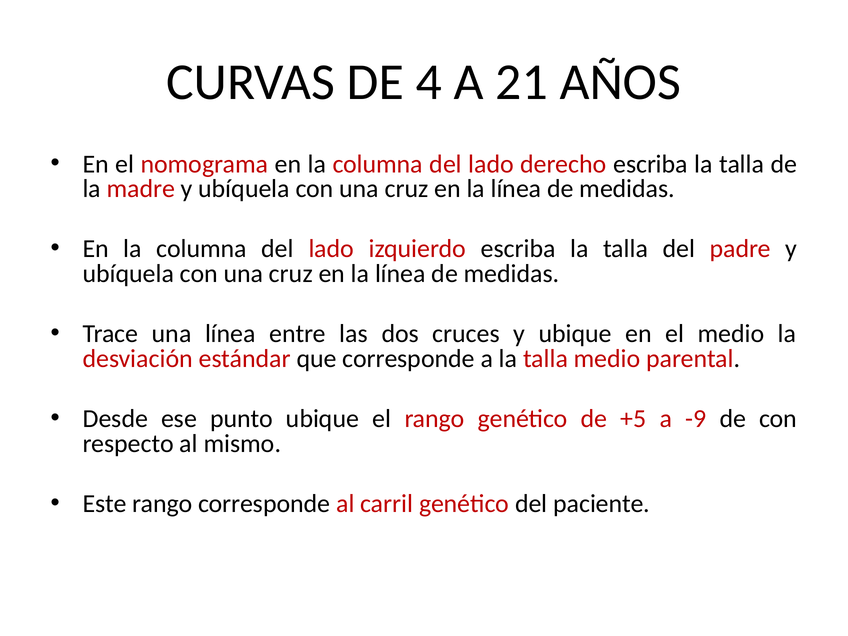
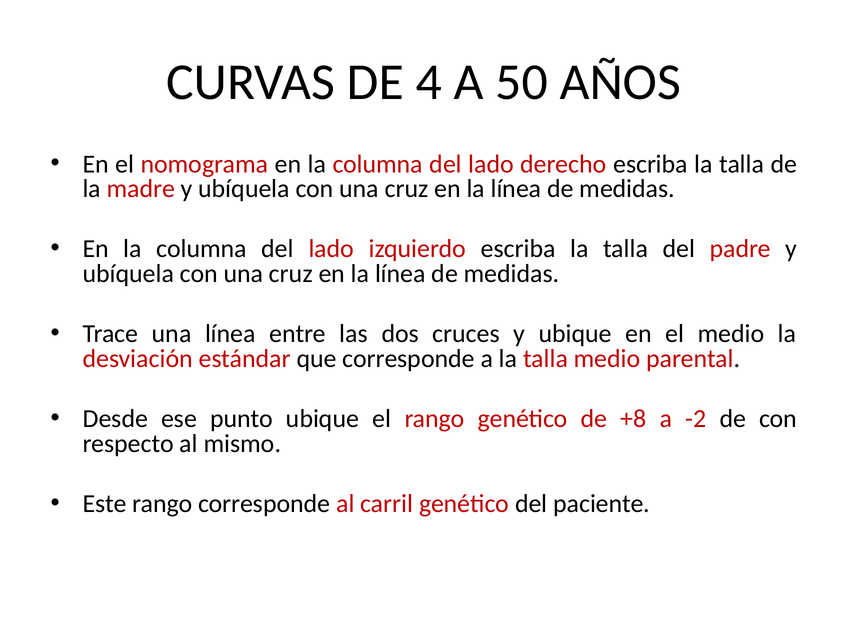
21: 21 -> 50
+5: +5 -> +8
-9: -9 -> -2
